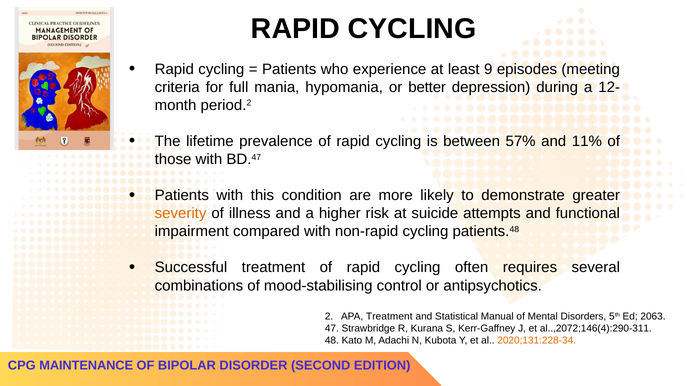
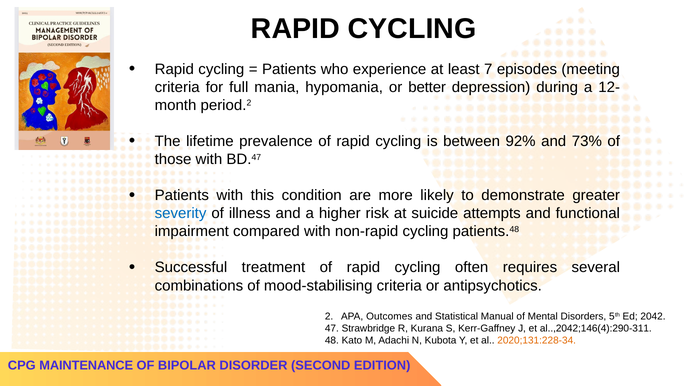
9: 9 -> 7
57%: 57% -> 92%
11%: 11% -> 73%
severity colour: orange -> blue
mood-stabilising control: control -> criteria
APA Treatment: Treatment -> Outcomes
2063: 2063 -> 2042
al..,2072;146(4):290-311: al..,2072;146(4):290-311 -> al..,2042;146(4):290-311
